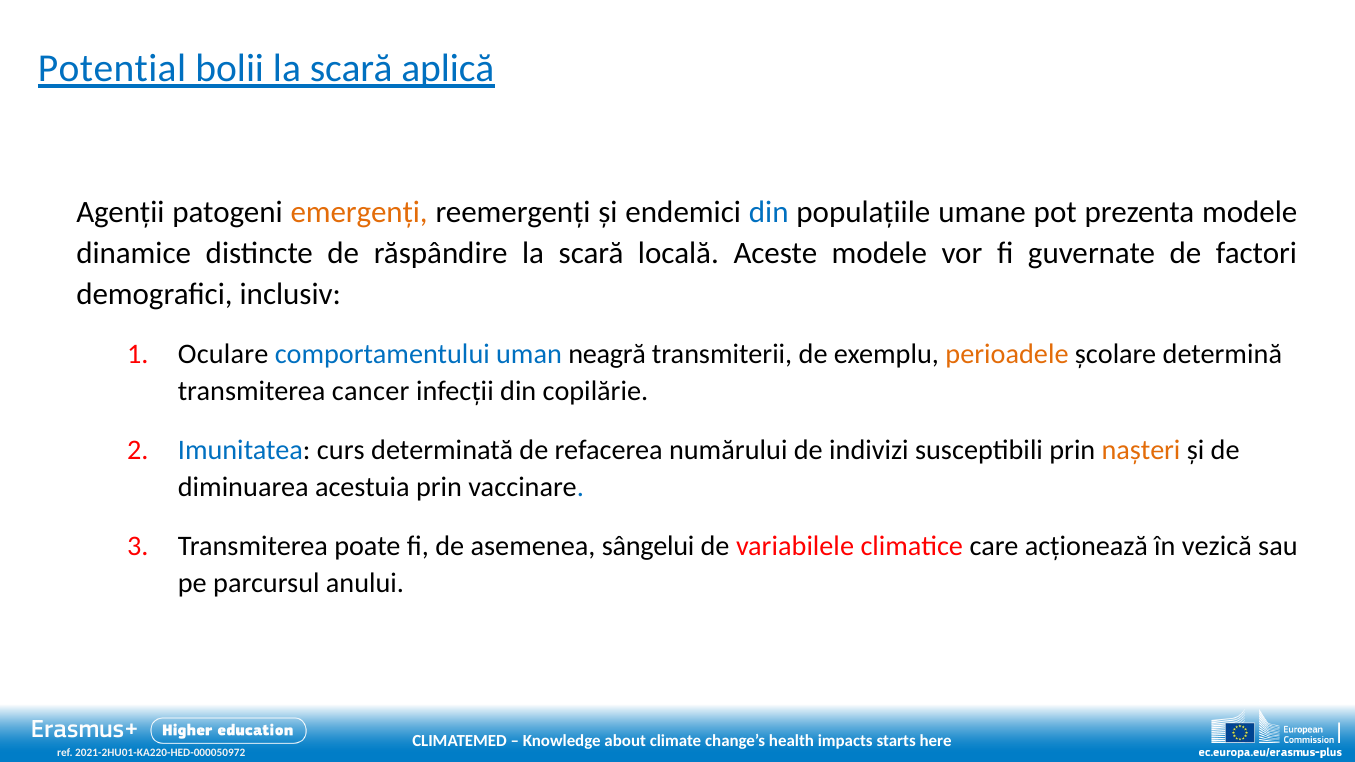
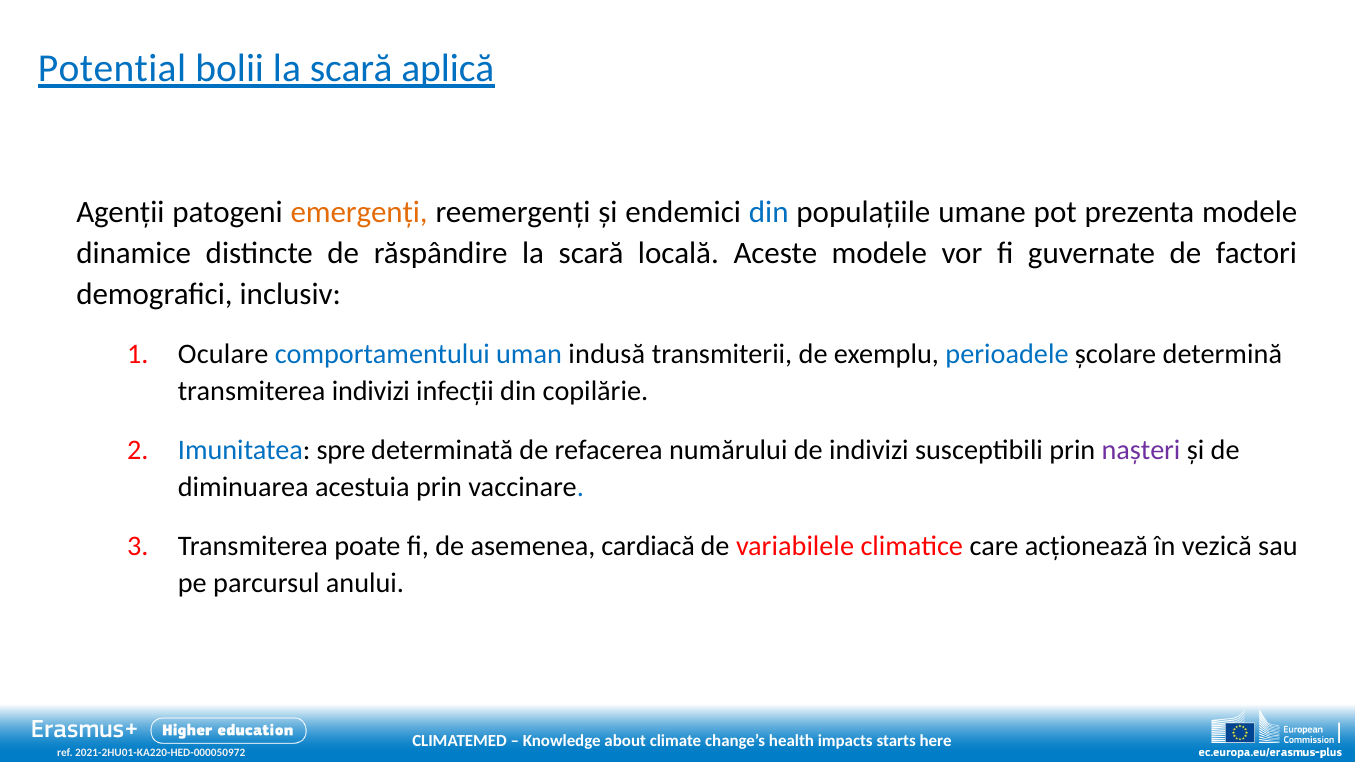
neagră: neagră -> indusă
perioadele colour: orange -> blue
transmiterea cancer: cancer -> indivizi
curs: curs -> spre
nașteri colour: orange -> purple
sângelui: sângelui -> cardiacă
